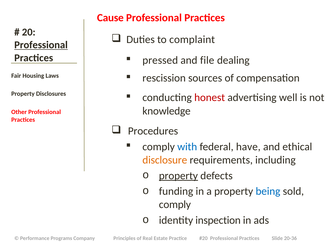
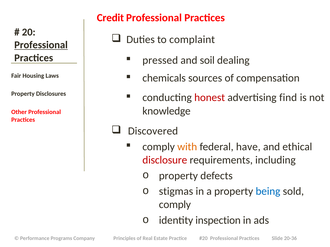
Cause: Cause -> Credit
file: file -> soil
rescission: rescission -> chemicals
well: well -> find
Procedures: Procedures -> Discovered
with colour: blue -> orange
disclosure colour: orange -> red
property at (178, 176) underline: present -> none
funding: funding -> stigmas
